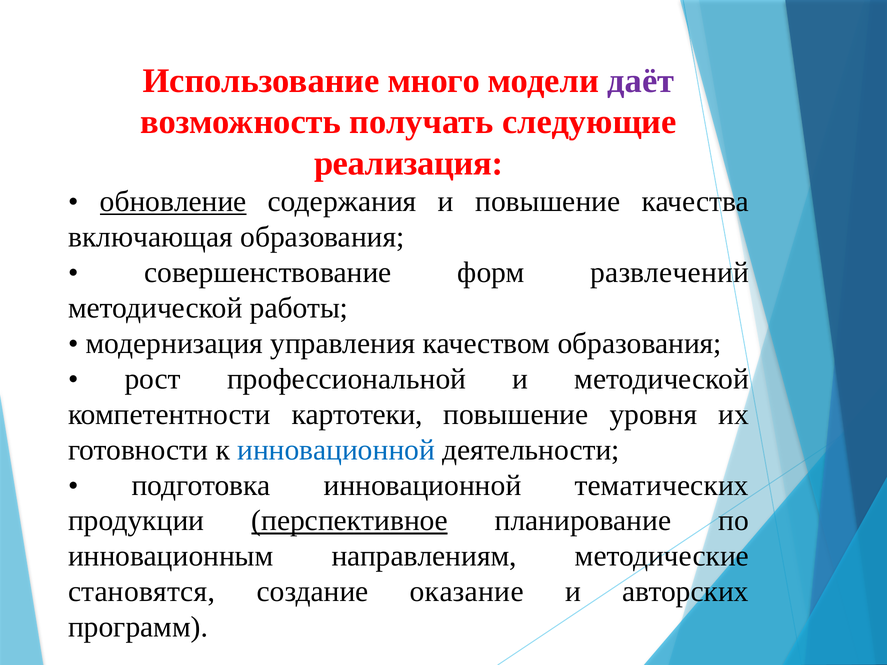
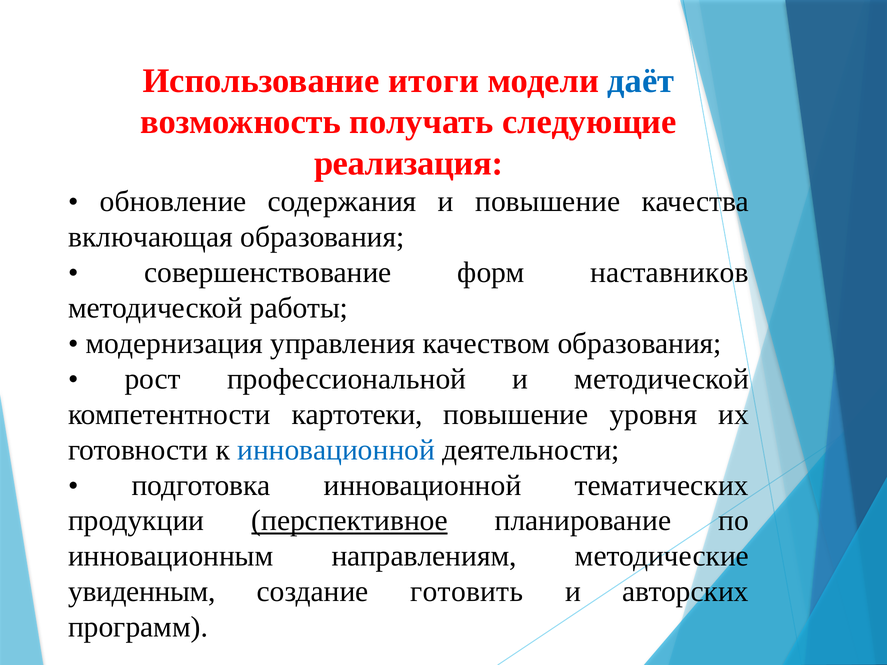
много: много -> итоги
даёт colour: purple -> blue
обновление underline: present -> none
развлечений: развлечений -> наставников
становятся: становятся -> увиденным
оказание: оказание -> готовить
